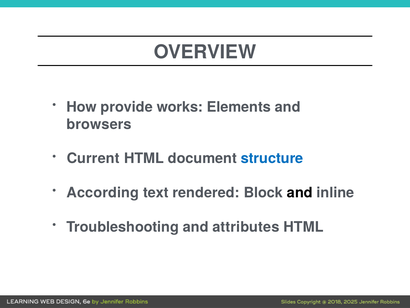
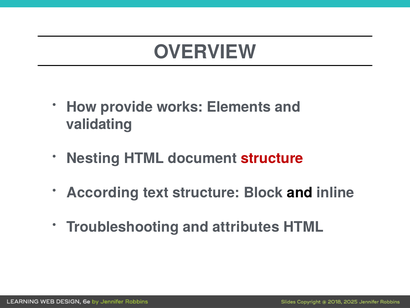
browsers: browsers -> validating
Current: Current -> Nesting
structure at (272, 158) colour: blue -> red
text rendered: rendered -> structure
